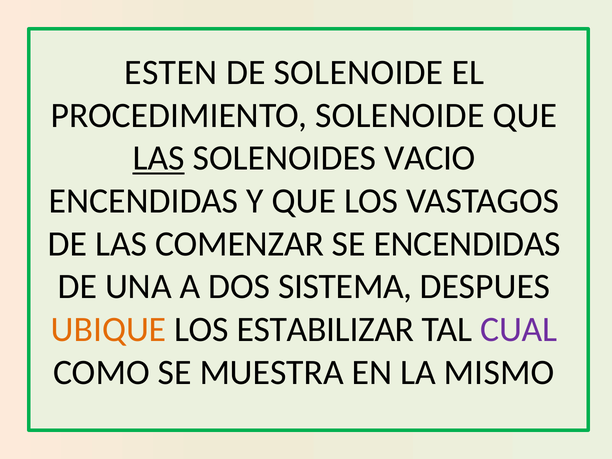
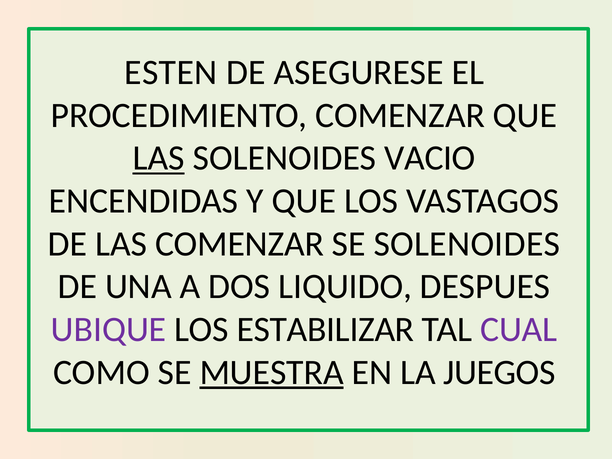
DE SOLENOIDE: SOLENOIDE -> ASEGURESE
PROCEDIMIENTO SOLENOIDE: SOLENOIDE -> COMENZAR
SE ENCENDIDAS: ENCENDIDAS -> SOLENOIDES
SISTEMA: SISTEMA -> LIQUIDO
UBIQUE colour: orange -> purple
MUESTRA underline: none -> present
MISMO: MISMO -> JUEGOS
